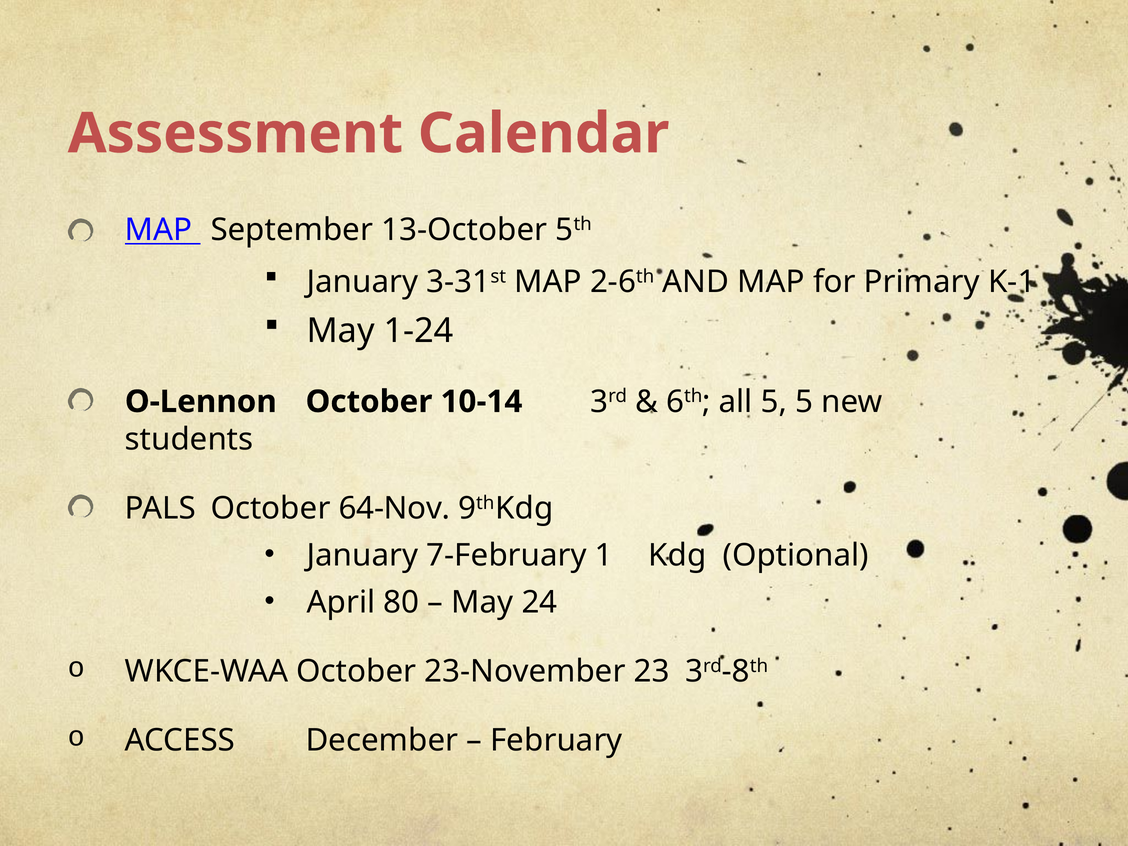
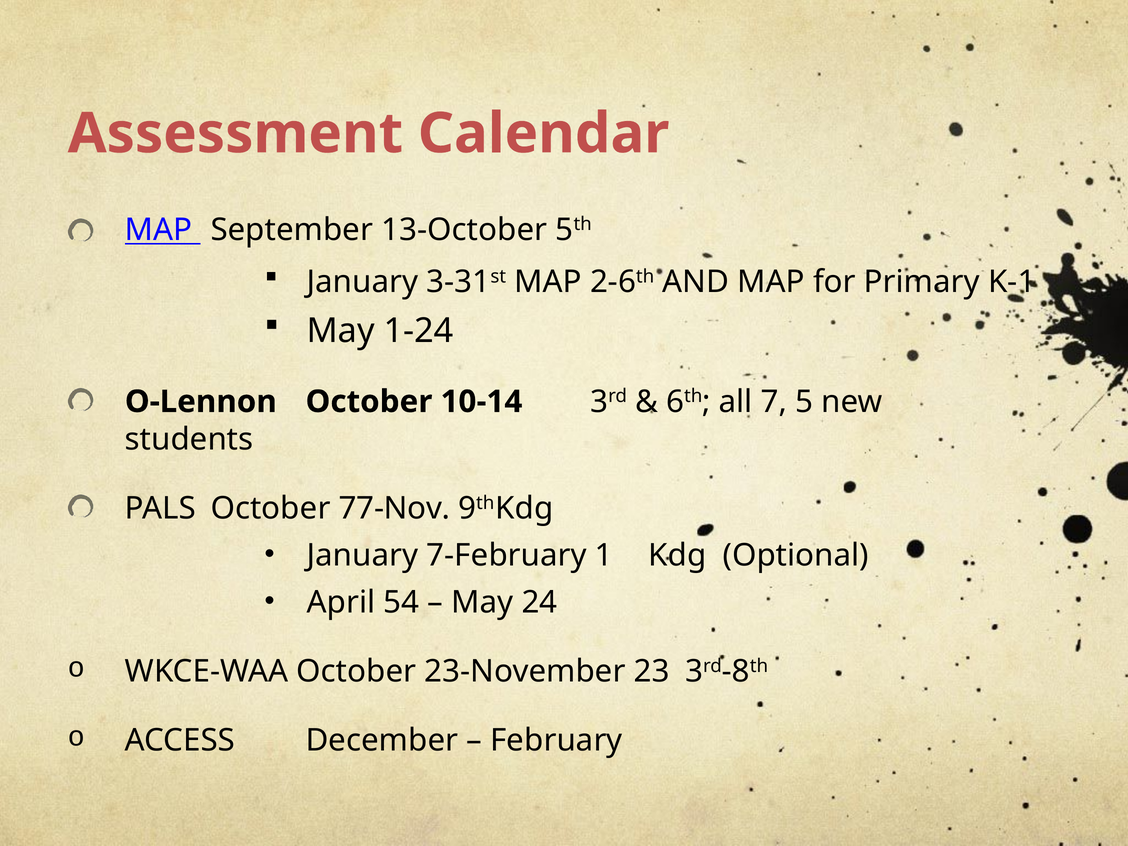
all 5: 5 -> 7
64-Nov: 64-Nov -> 77-Nov
80: 80 -> 54
